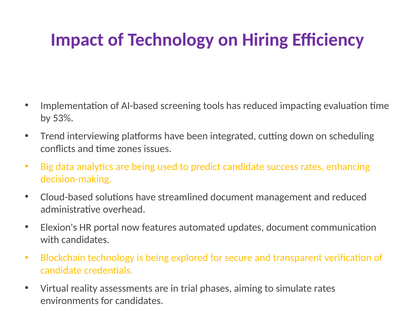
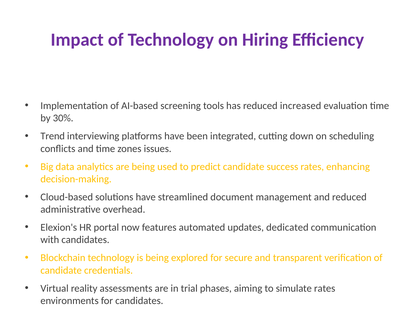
impacting: impacting -> increased
53%: 53% -> 30%
updates document: document -> dedicated
